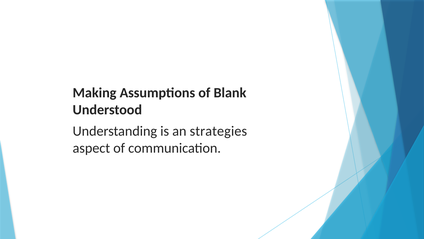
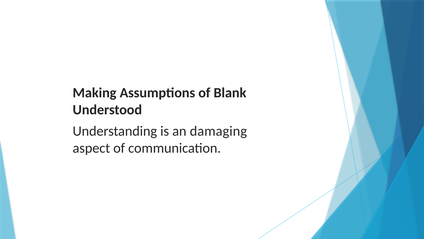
strategies: strategies -> damaging
